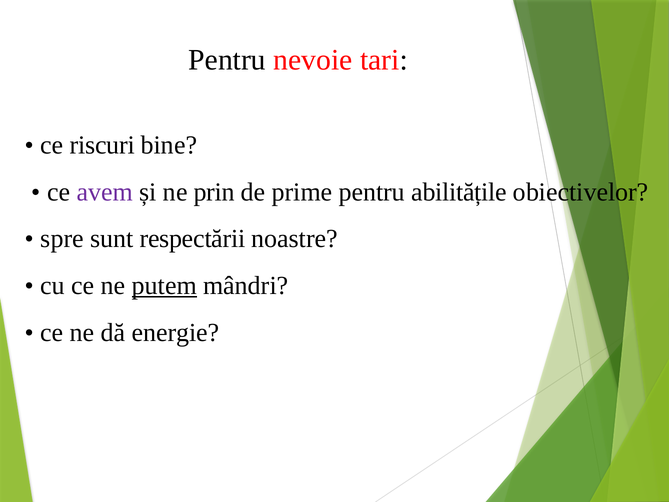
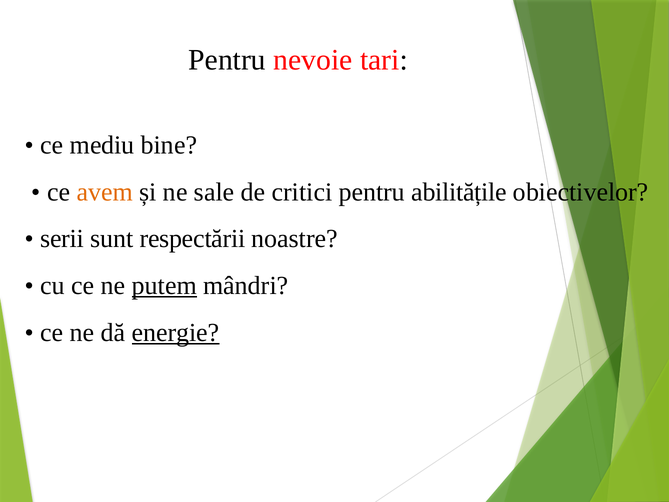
riscuri: riscuri -> mediu
avem colour: purple -> orange
prin: prin -> sale
prime: prime -> critici
spre: spre -> serii
energie underline: none -> present
